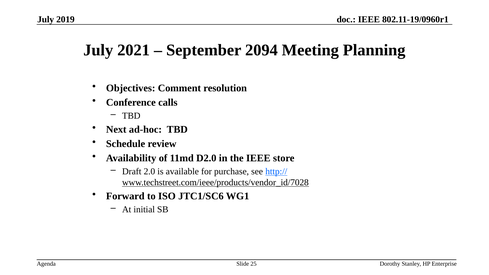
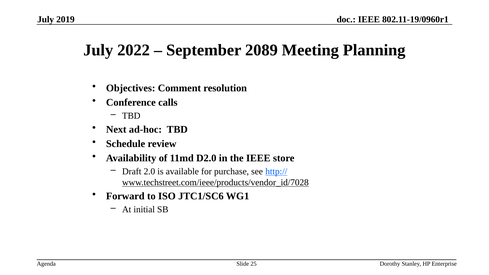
2021: 2021 -> 2022
2094: 2094 -> 2089
